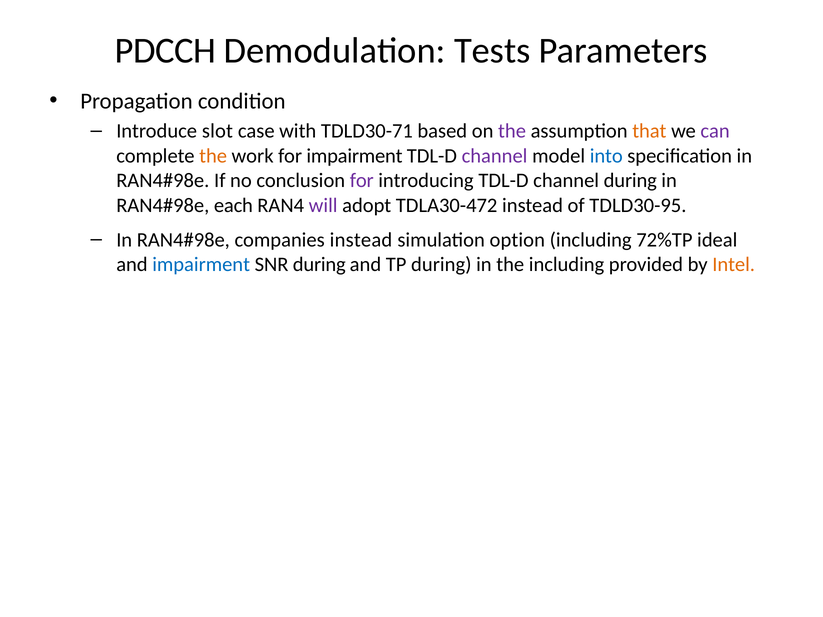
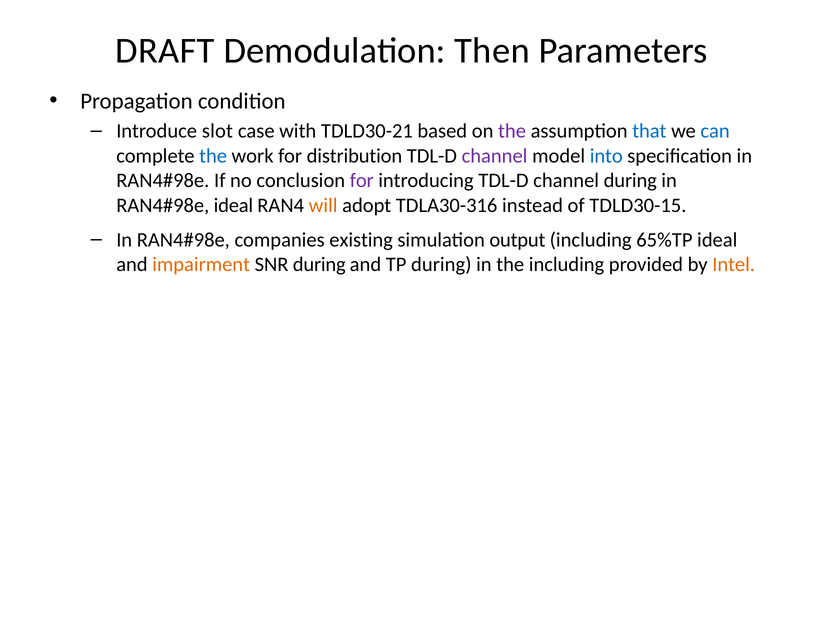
PDCCH: PDCCH -> DRAFT
Tests: Tests -> Then
TDLD30-71: TDLD30-71 -> TDLD30-21
that colour: orange -> blue
can colour: purple -> blue
the at (213, 156) colour: orange -> blue
for impairment: impairment -> distribution
each at (233, 205): each -> ideal
will colour: purple -> orange
TDLA30-472: TDLA30-472 -> TDLA30-316
TDLD30-95: TDLD30-95 -> TDLD30-15
companies instead: instead -> existing
option: option -> output
72%TP: 72%TP -> 65%TP
impairment at (201, 265) colour: blue -> orange
